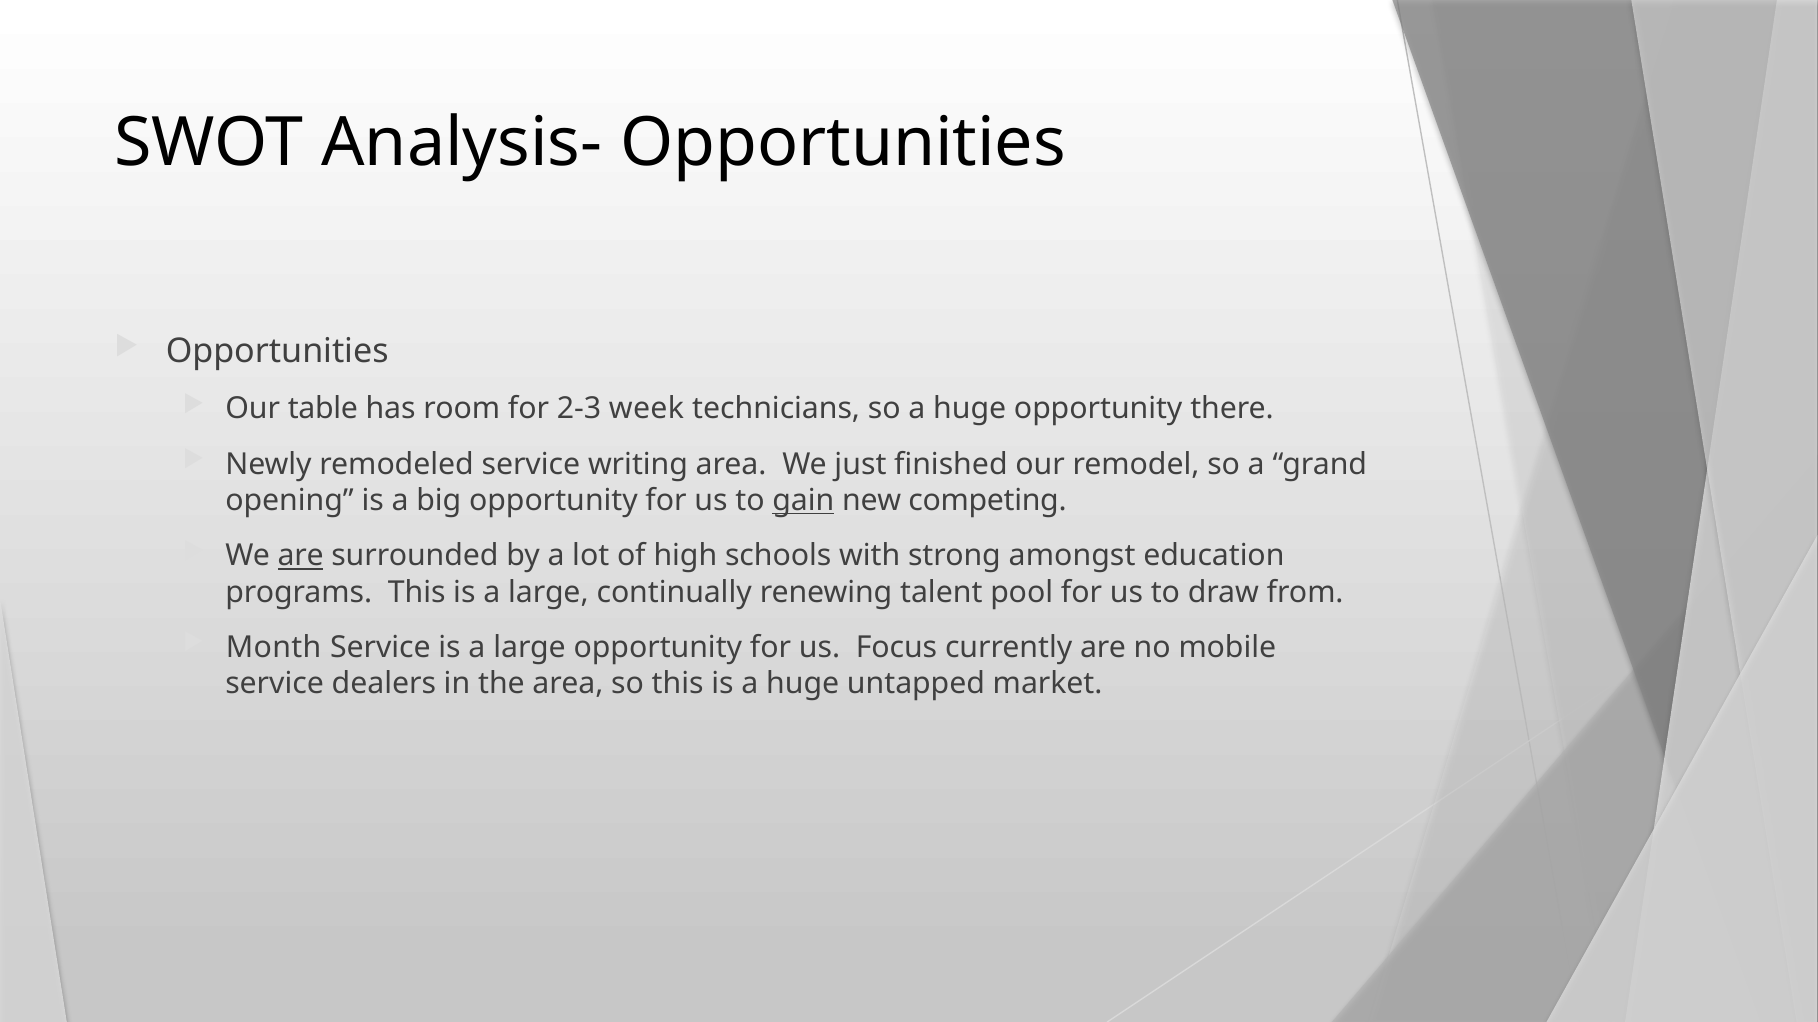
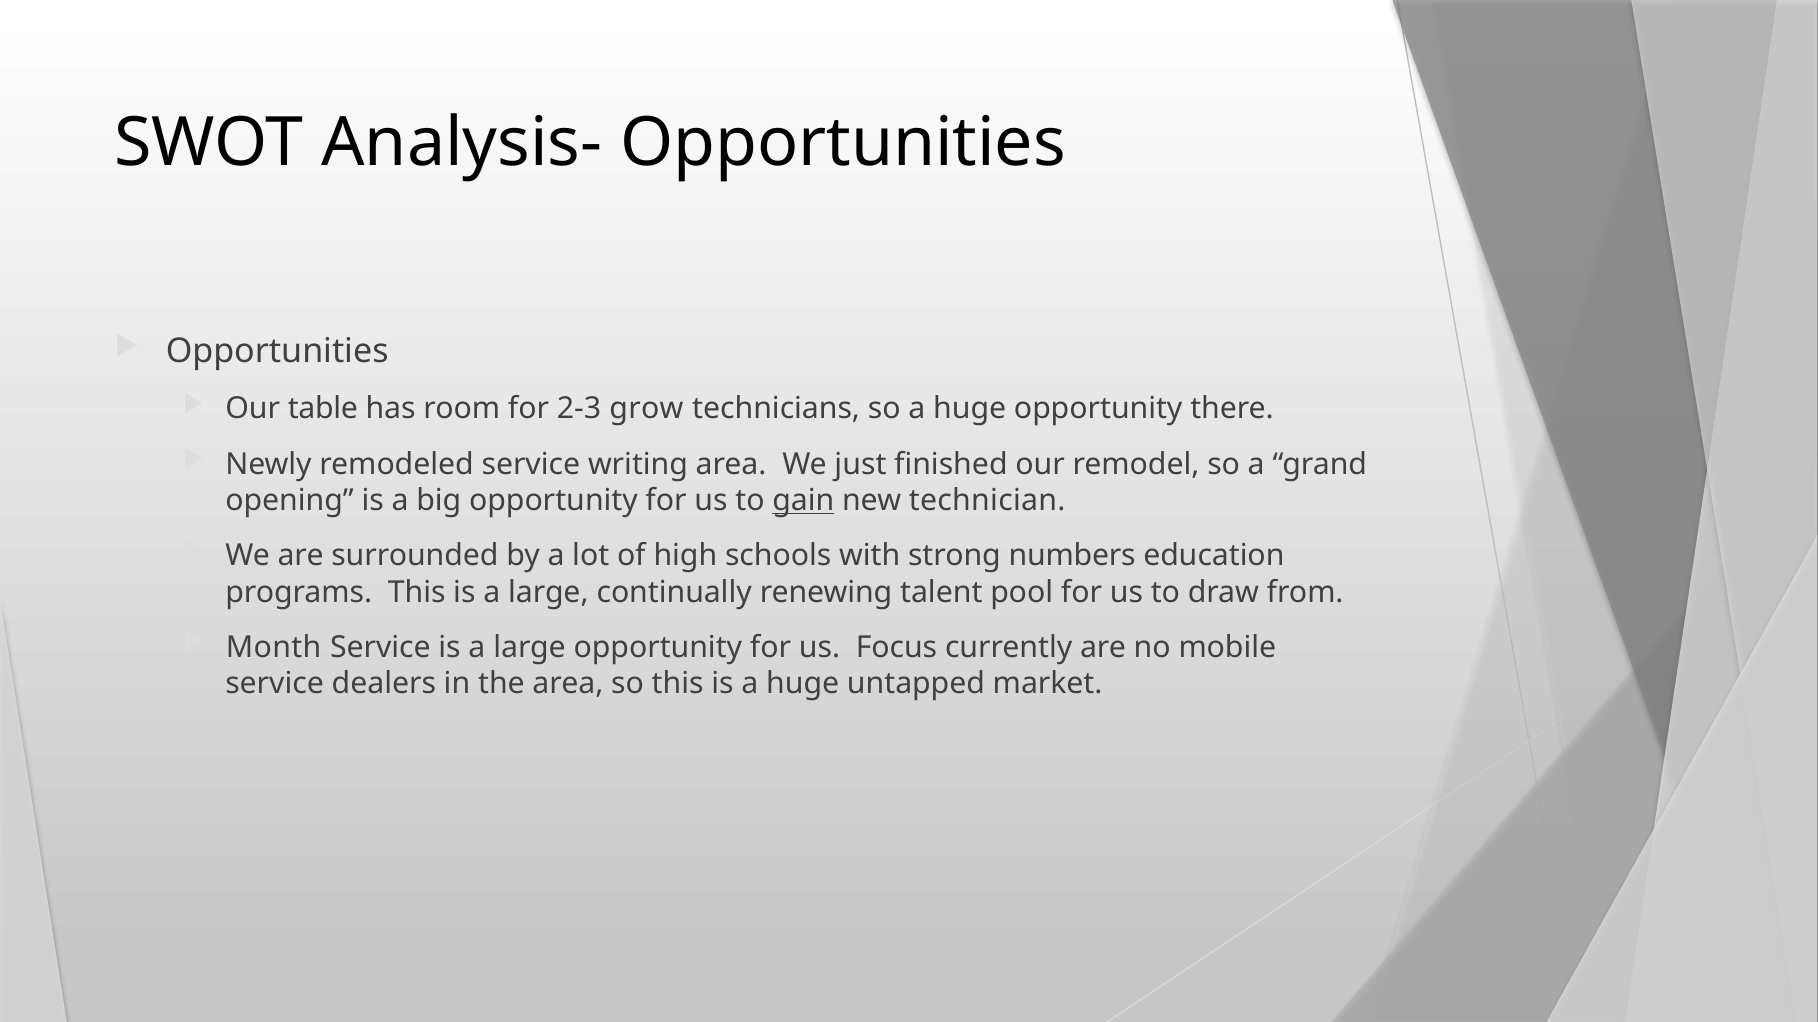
week: week -> grow
competing: competing -> technician
are at (301, 556) underline: present -> none
amongst: amongst -> numbers
